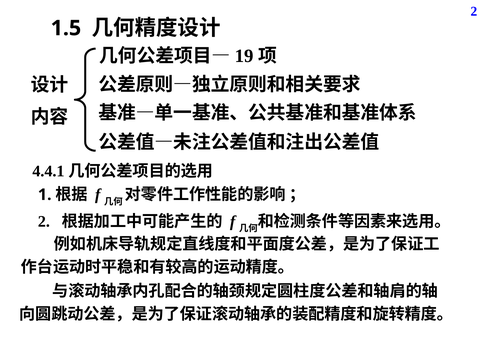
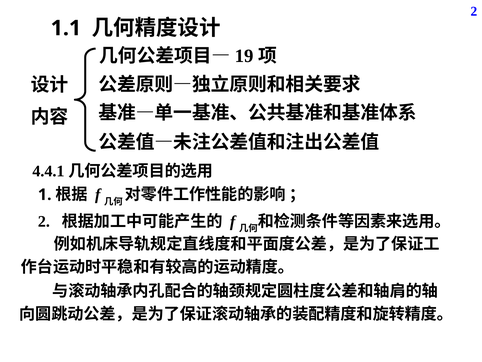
1.5: 1.5 -> 1.1
